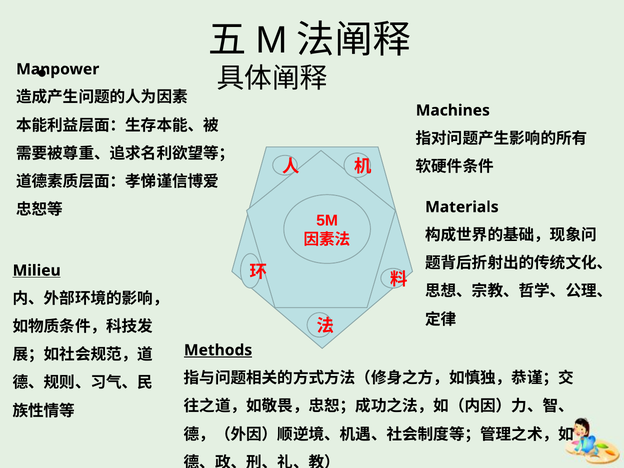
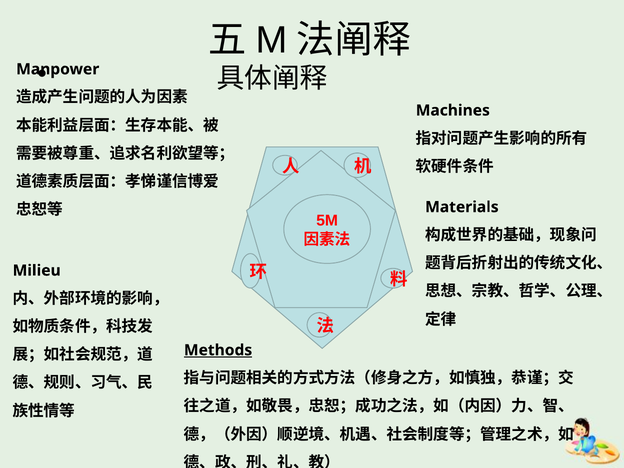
Milieu underline: present -> none
